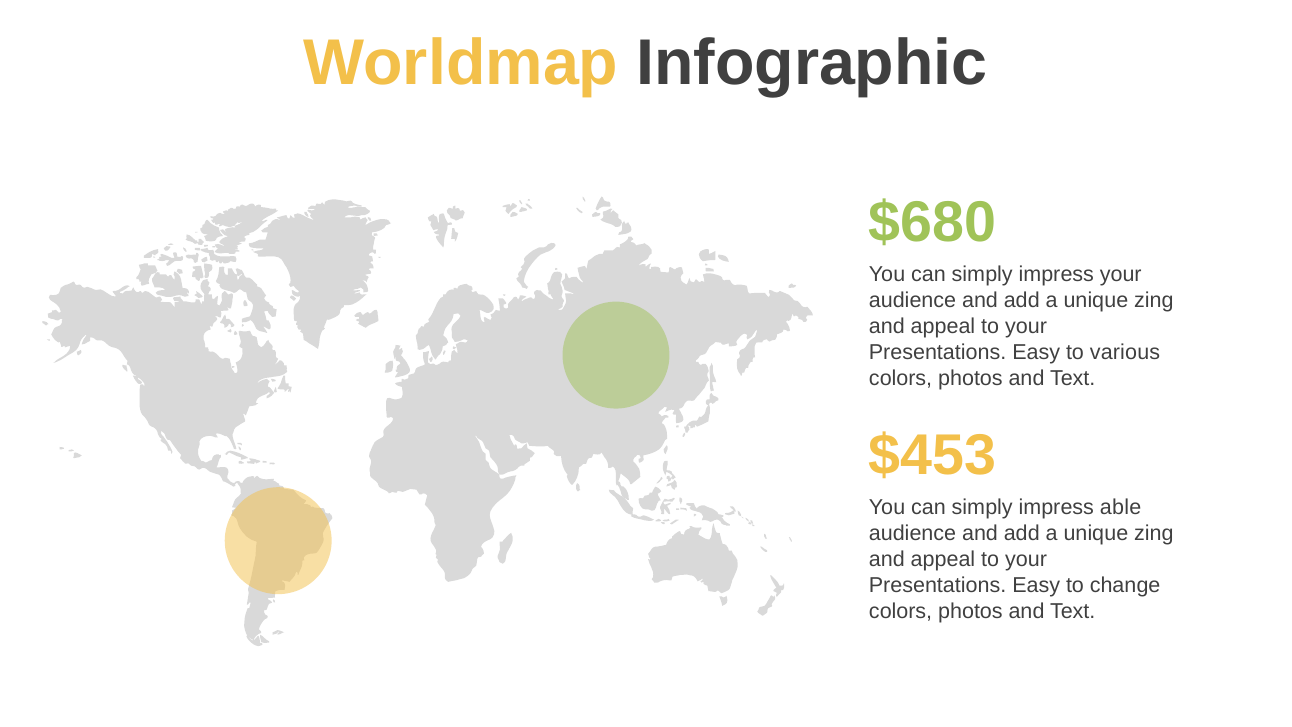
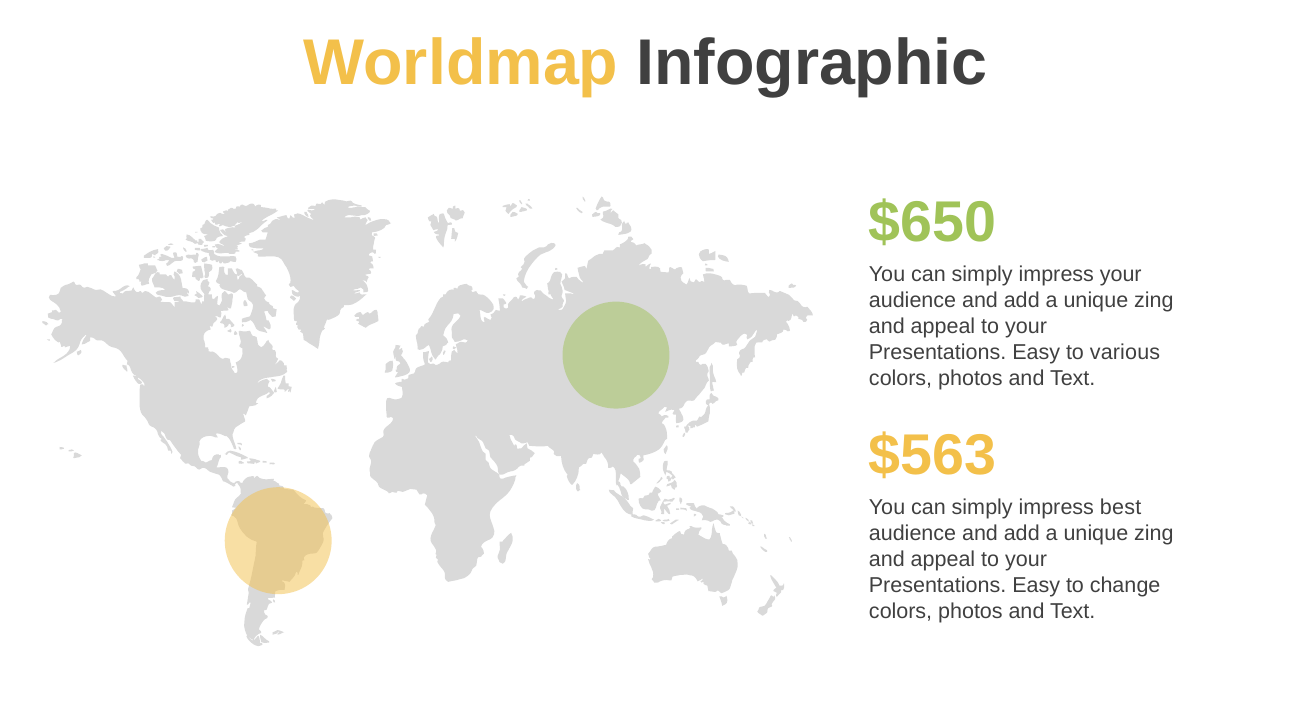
$680: $680 -> $650
$453: $453 -> $563
able: able -> best
